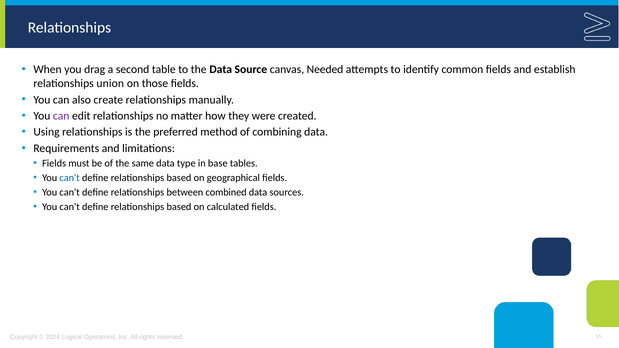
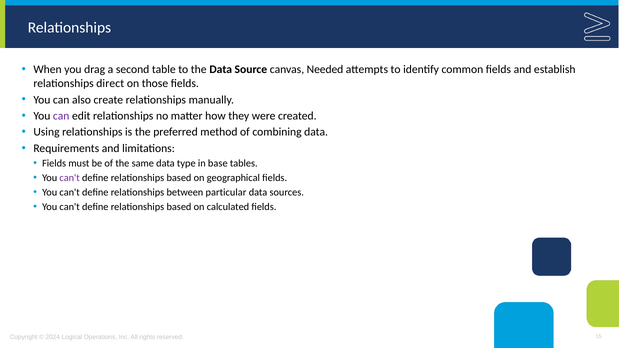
union: union -> direct
can't at (70, 178) colour: blue -> purple
combined: combined -> particular
